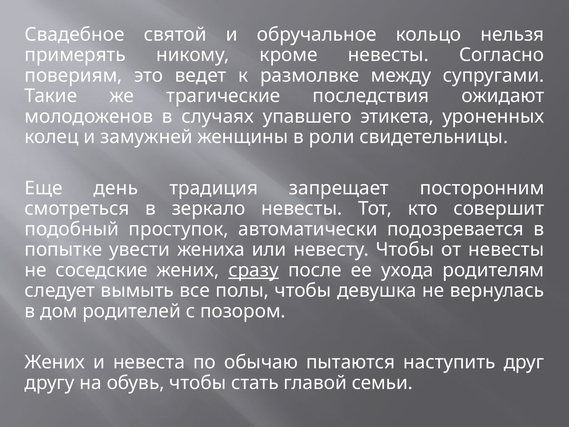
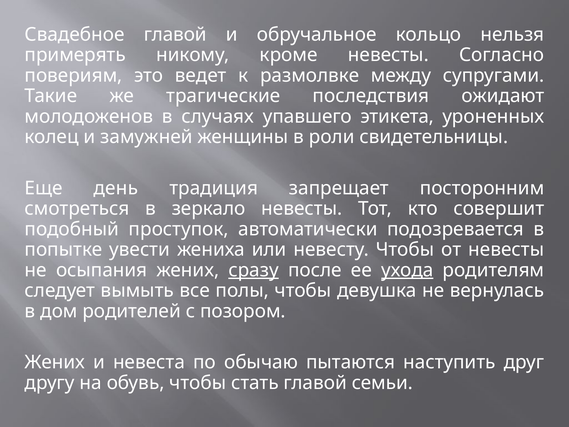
Свадебное святой: святой -> главой
соседские: соседские -> осыпания
ухода underline: none -> present
